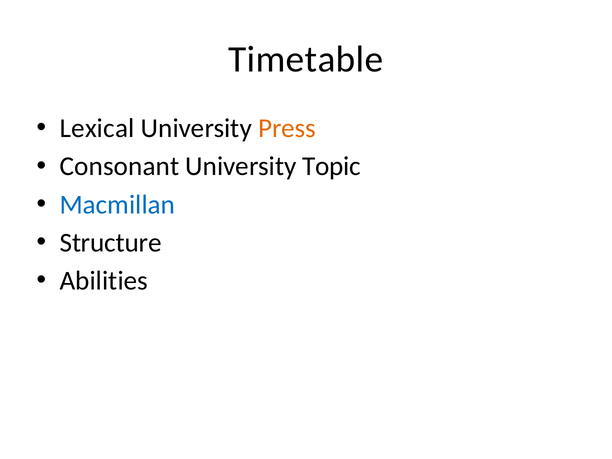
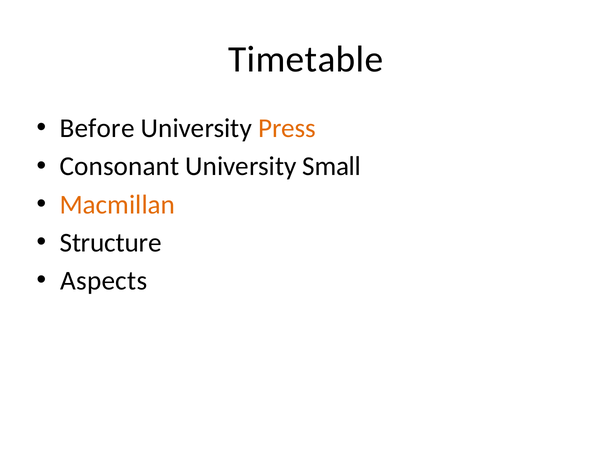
Lexical: Lexical -> Before
Topic: Topic -> Small
Macmillan colour: blue -> orange
Abilities: Abilities -> Aspects
